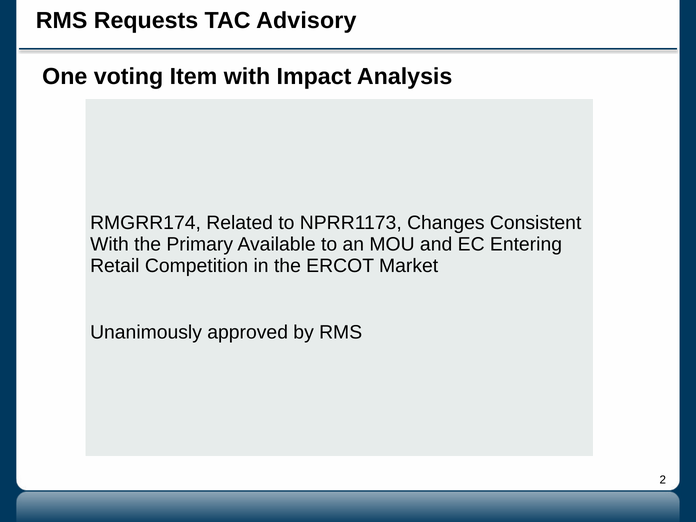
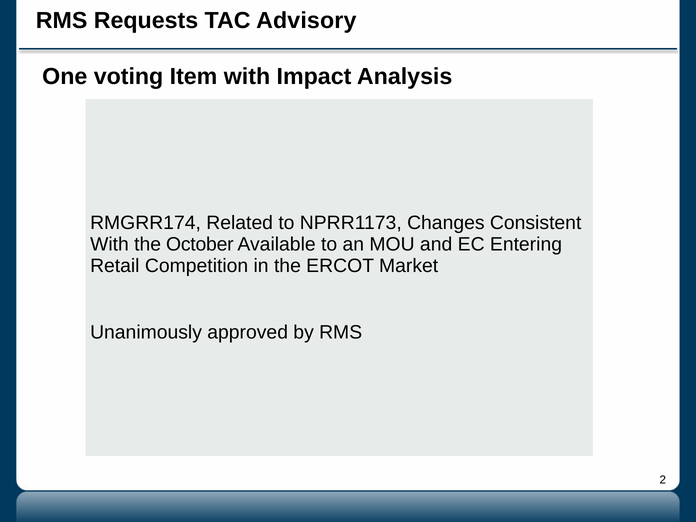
Primary: Primary -> October
